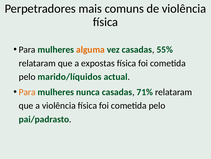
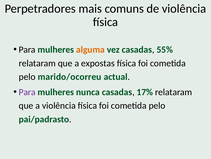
marido/líquidos: marido/líquidos -> marido/ocorreu
Para at (27, 92) colour: orange -> purple
71%: 71% -> 17%
